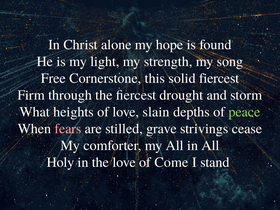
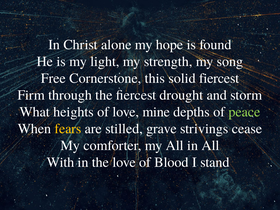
slain: slain -> mine
fears colour: pink -> yellow
Holy: Holy -> With
Come: Come -> Blood
